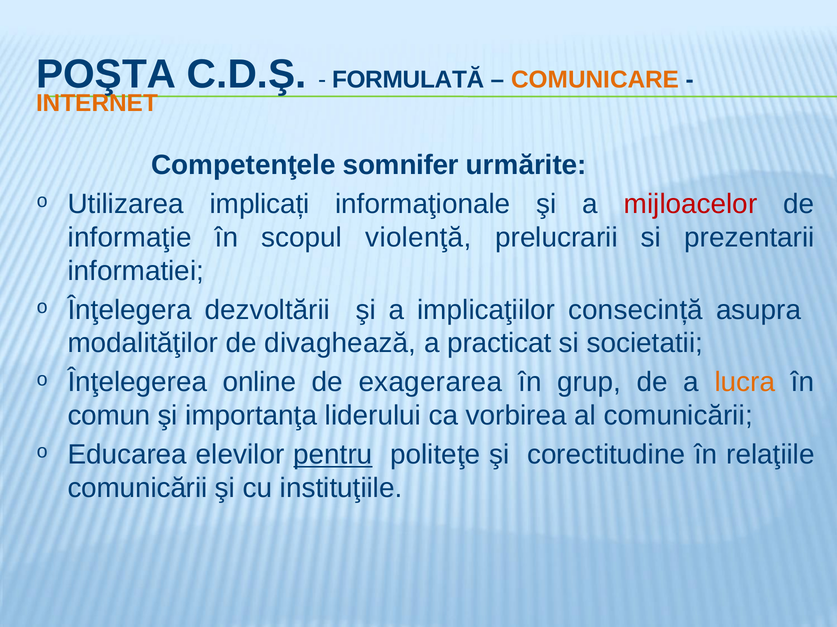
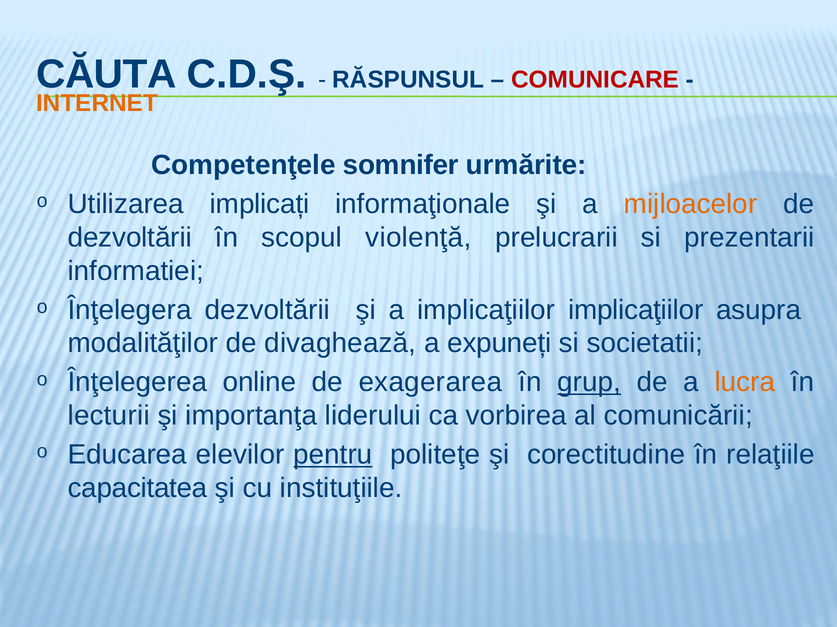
POŞTA: POŞTA -> CĂUTA
FORMULATĂ: FORMULATĂ -> RĂSPUNSUL
COMUNICARE colour: orange -> red
mijloacelor colour: red -> orange
informaţie at (130, 238): informaţie -> dezvoltării
implicaţiilor consecință: consecință -> implicaţiilor
practicat: practicat -> expuneți
grup underline: none -> present
comun: comun -> lecturii
comunicării at (137, 489): comunicării -> capacitatea
